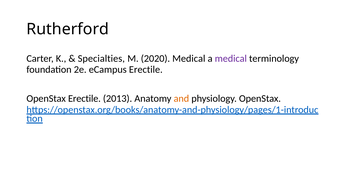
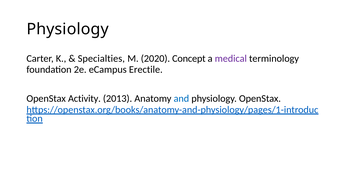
Rutherford at (68, 29): Rutherford -> Physiology
2020 Medical: Medical -> Concept
OpenStax Erectile: Erectile -> Activity
and colour: orange -> blue
